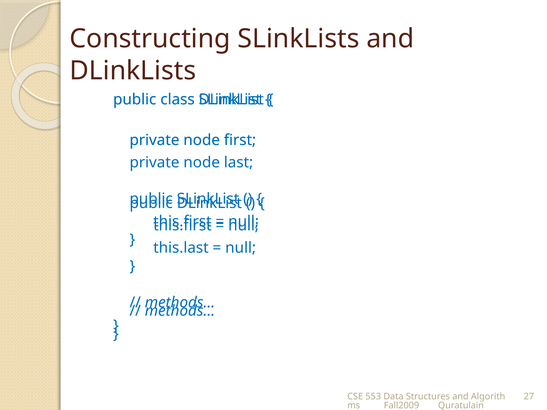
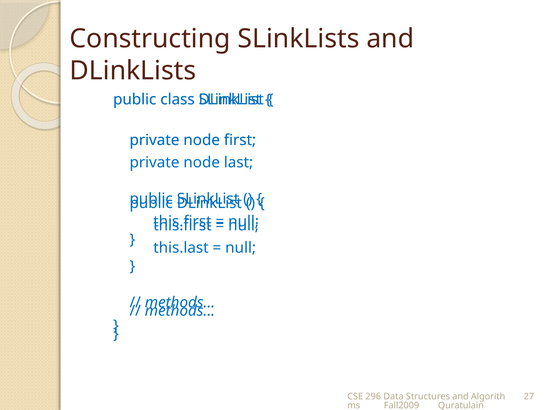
553: 553 -> 296
